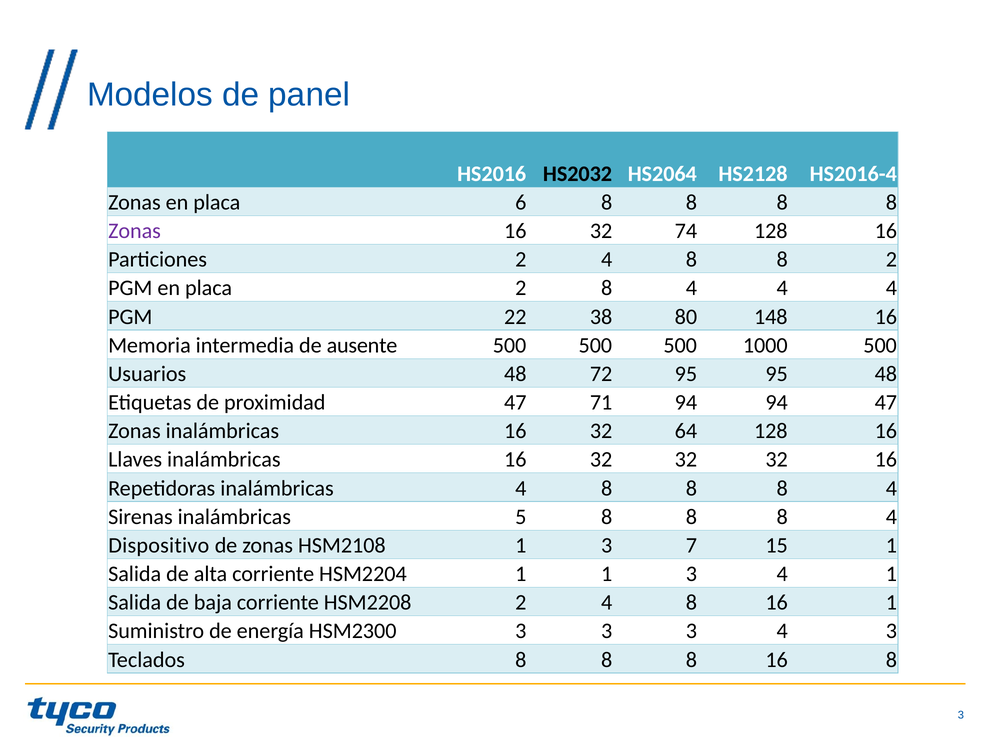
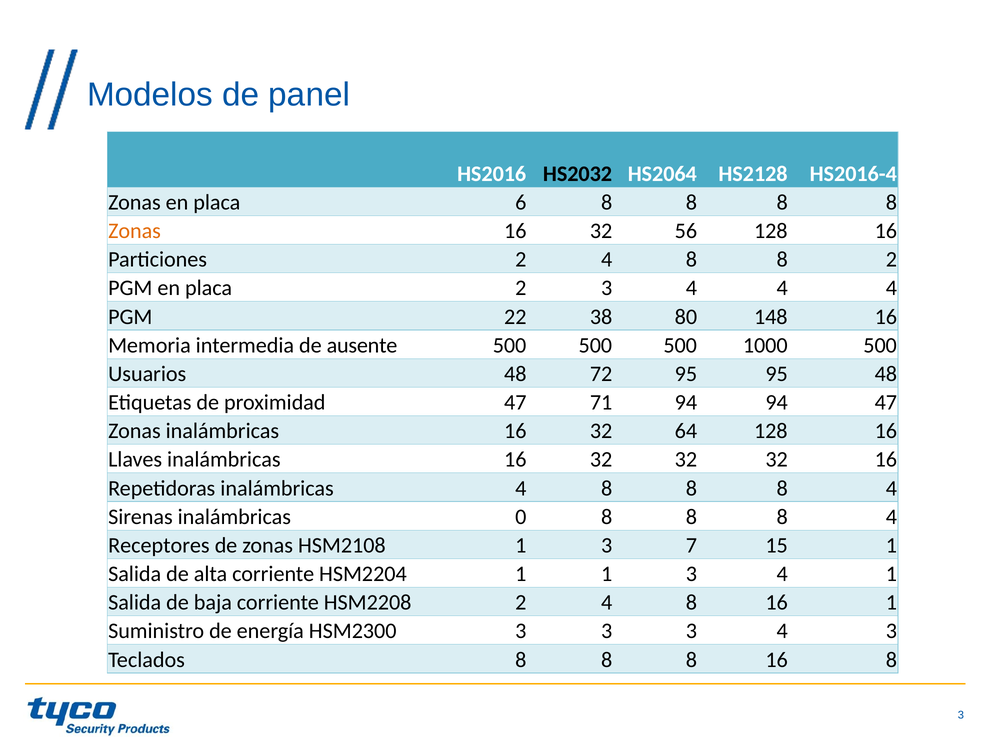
Zonas at (135, 231) colour: purple -> orange
74: 74 -> 56
2 8: 8 -> 3
5: 5 -> 0
Dispositivo: Dispositivo -> Receptores
